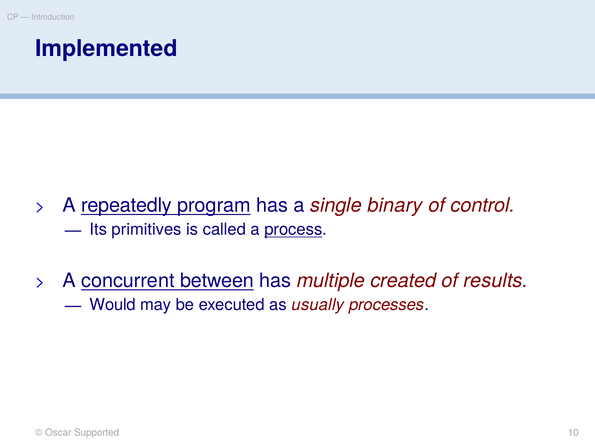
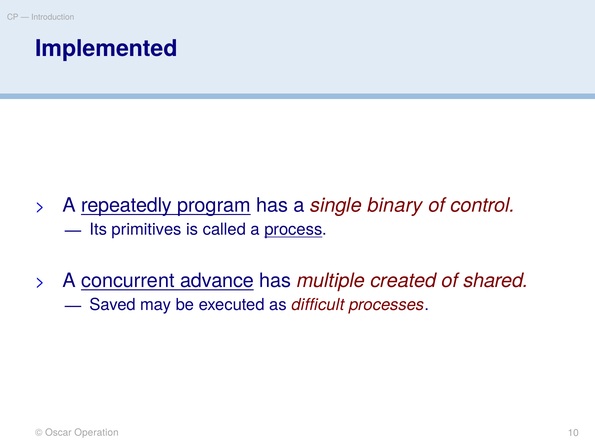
between: between -> advance
results: results -> shared
Would: Would -> Saved
usually: usually -> difficult
Supported: Supported -> Operation
